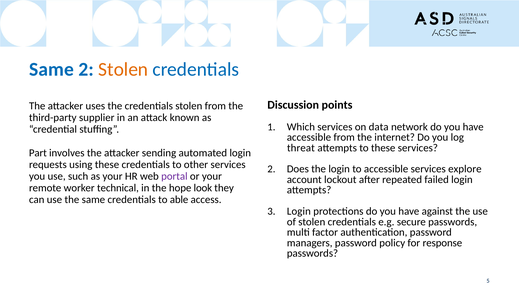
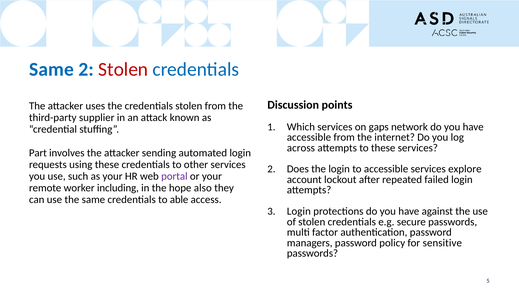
Stolen at (123, 69) colour: orange -> red
data: data -> gaps
threat: threat -> across
technical: technical -> including
look: look -> also
response: response -> sensitive
